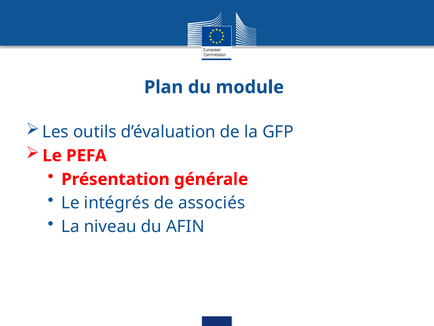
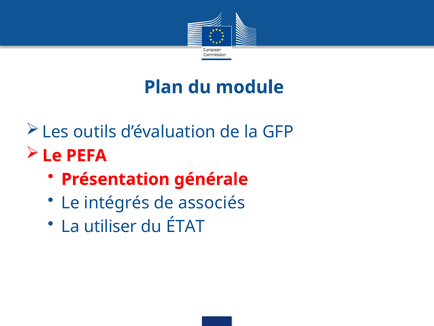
niveau: niveau -> utiliser
AFIN: AFIN -> ÉTAT
